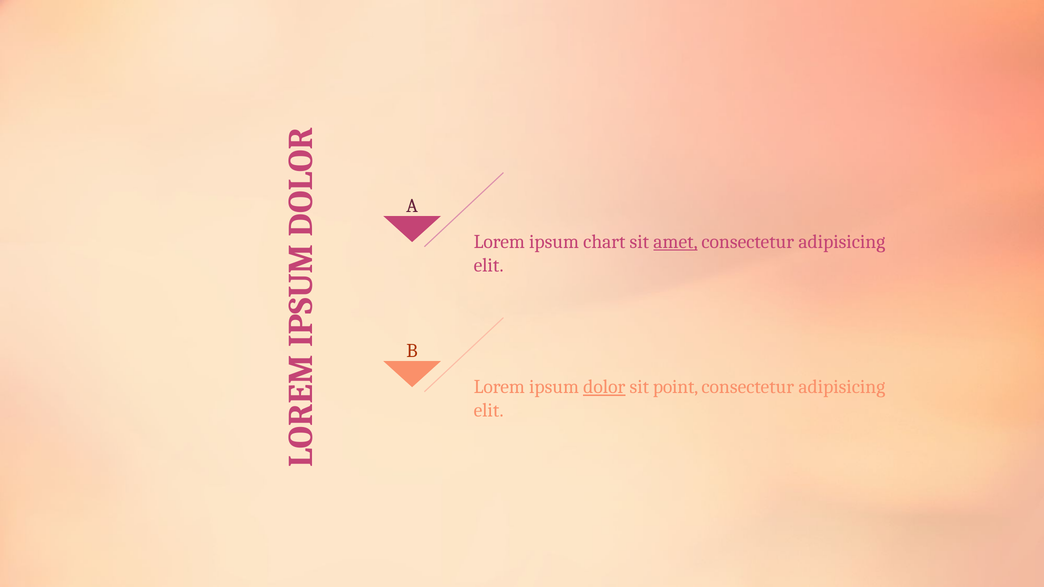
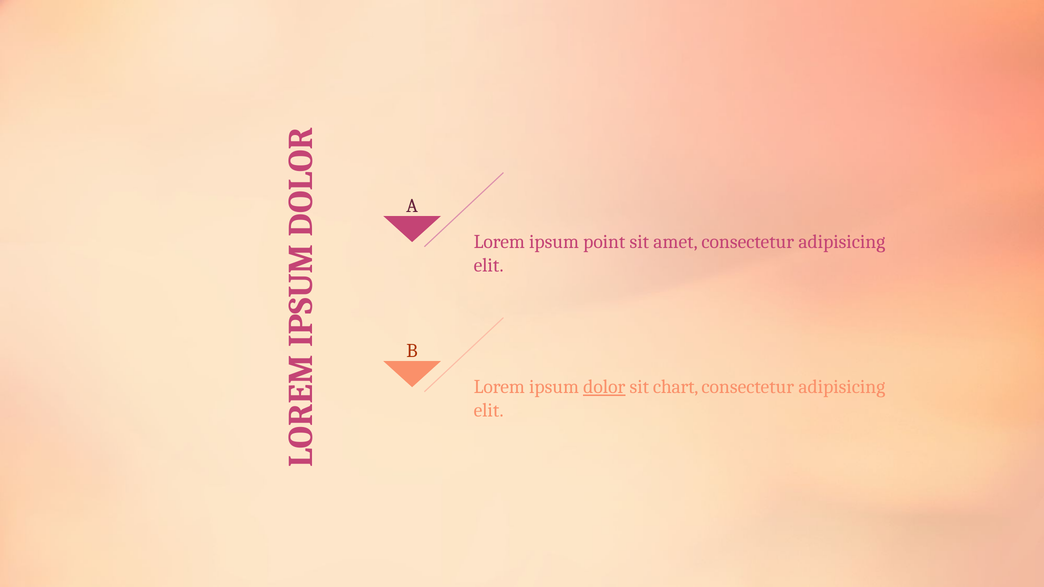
chart: chart -> point
amet underline: present -> none
point: point -> chart
